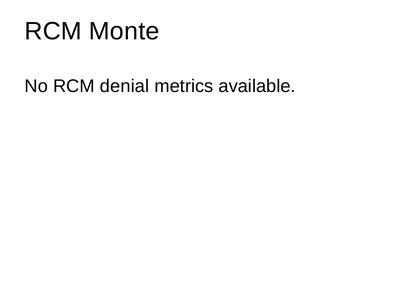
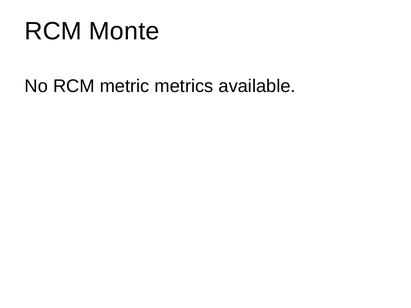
denial: denial -> metric
